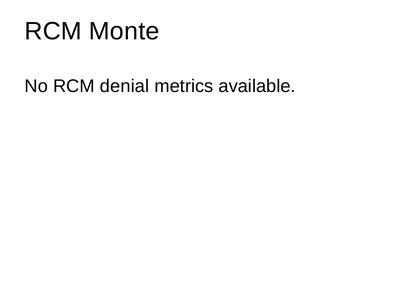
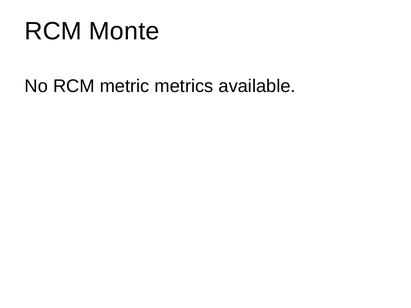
denial: denial -> metric
